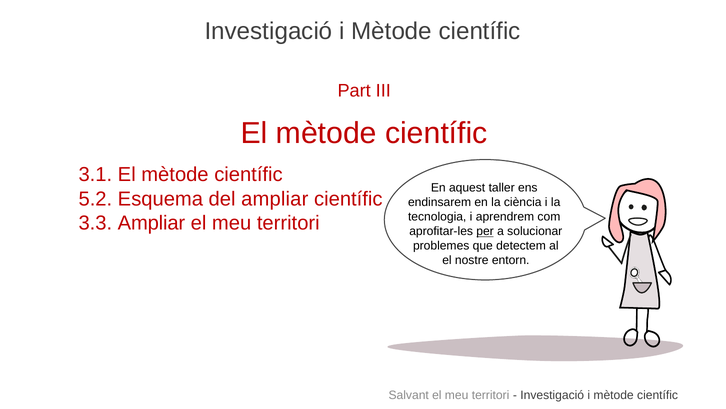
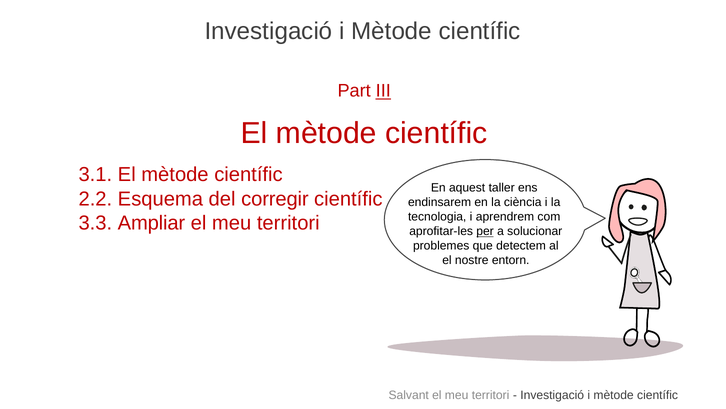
III underline: none -> present
5.2: 5.2 -> 2.2
del ampliar: ampliar -> corregir
